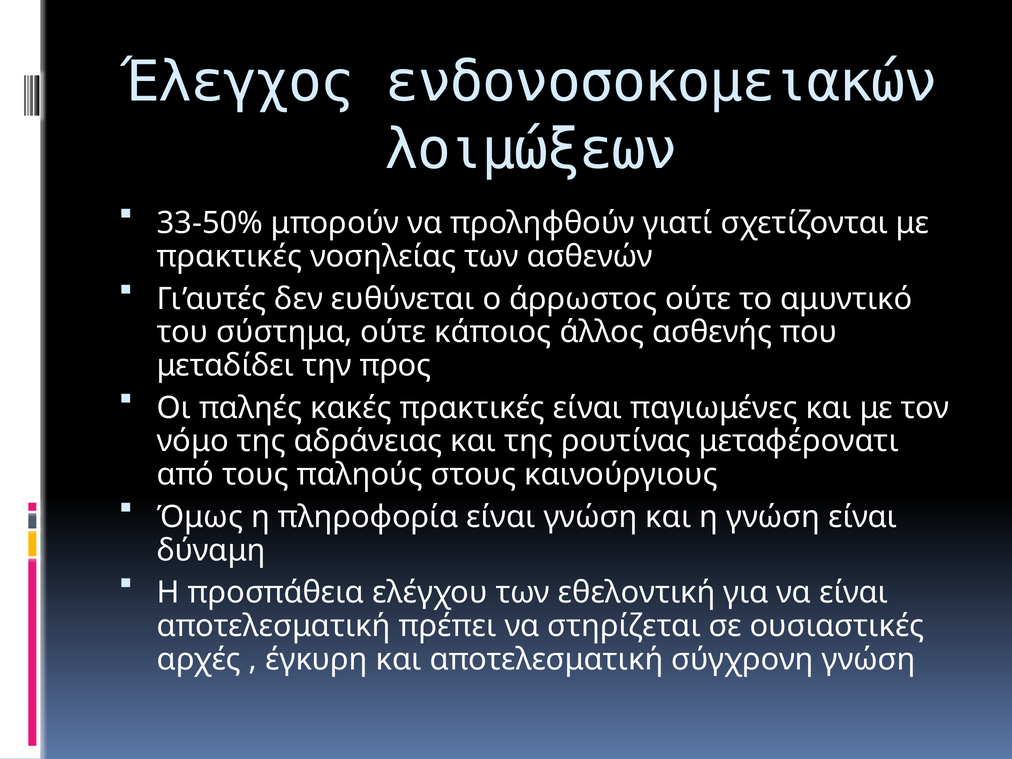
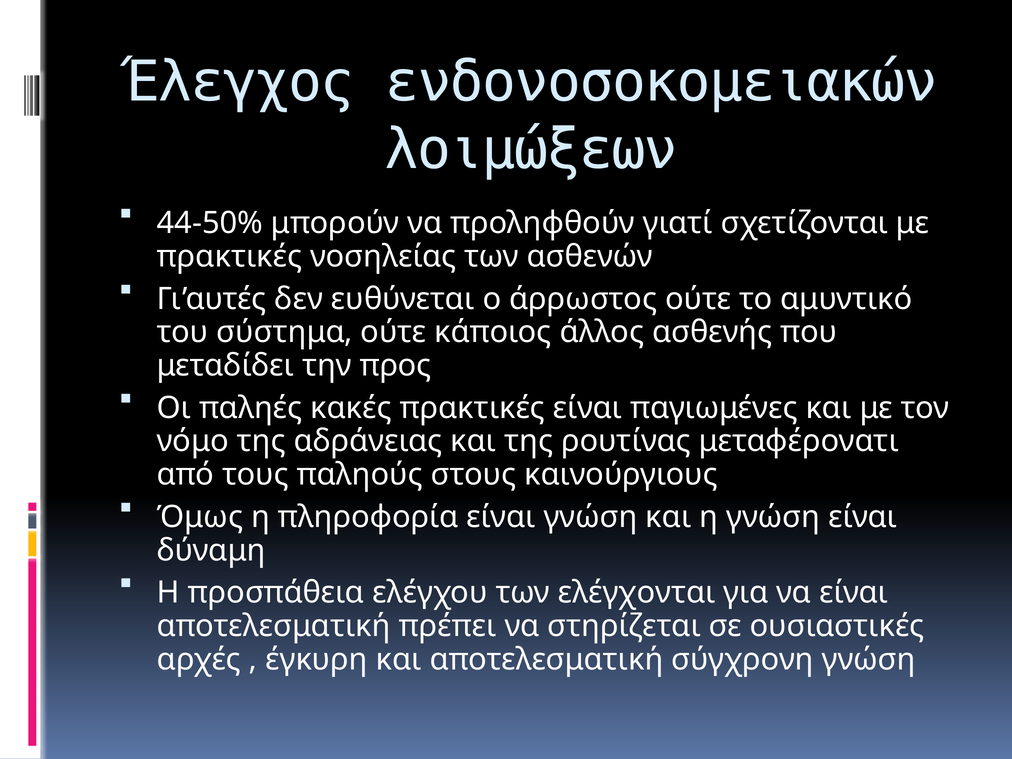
33-50%: 33-50% -> 44-50%
εθελοντική: εθελοντική -> ελέγχονται
